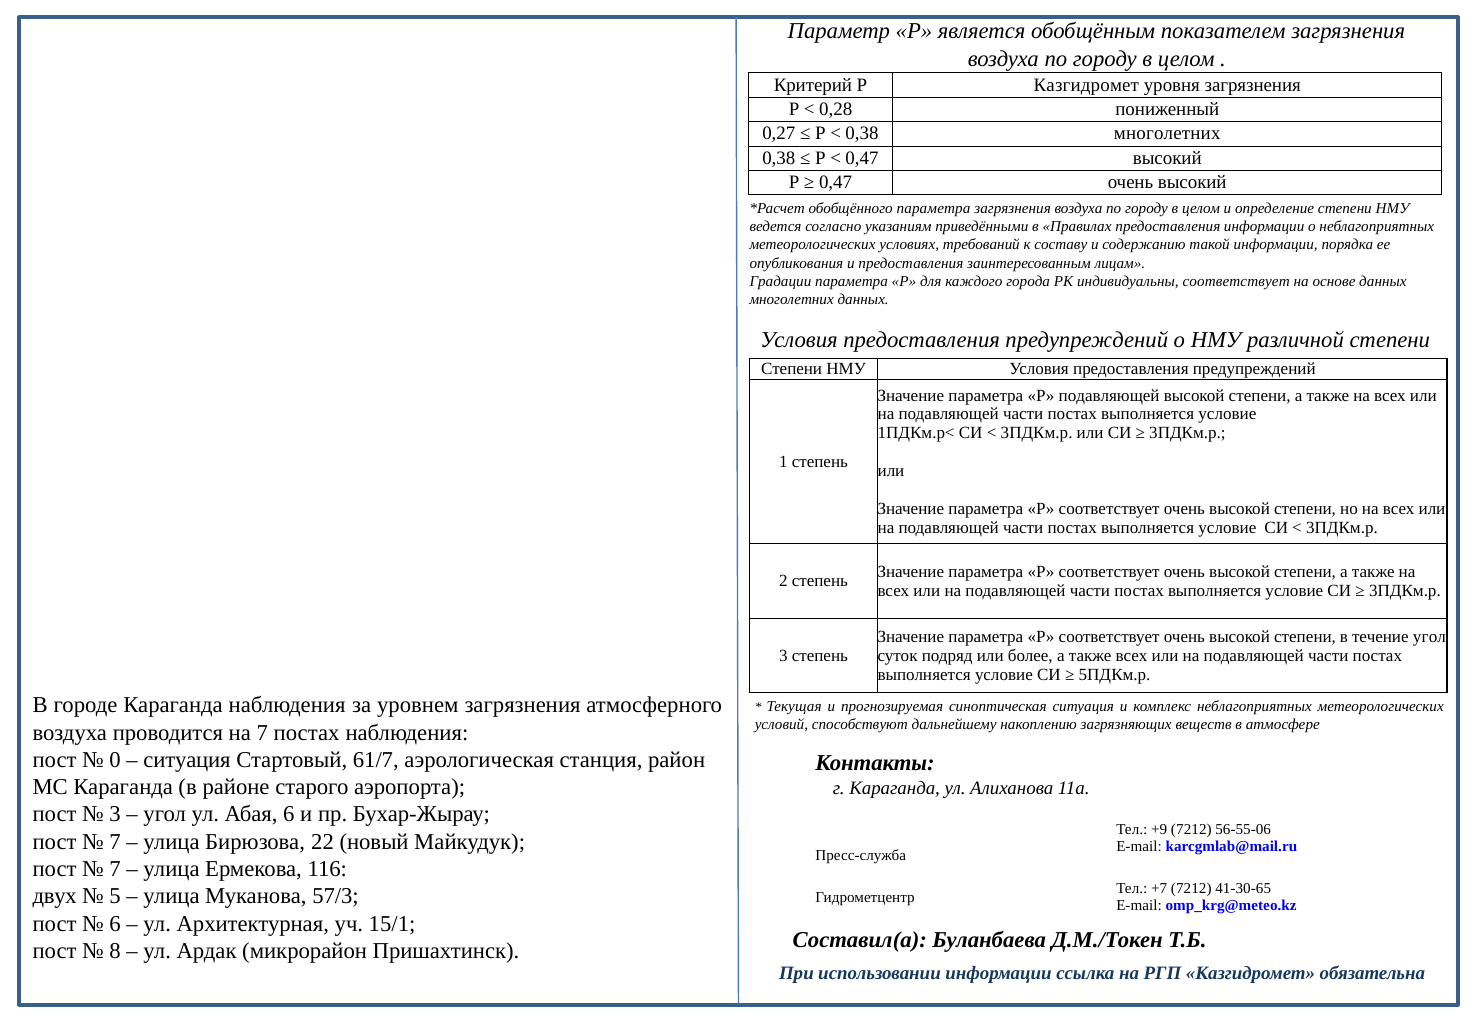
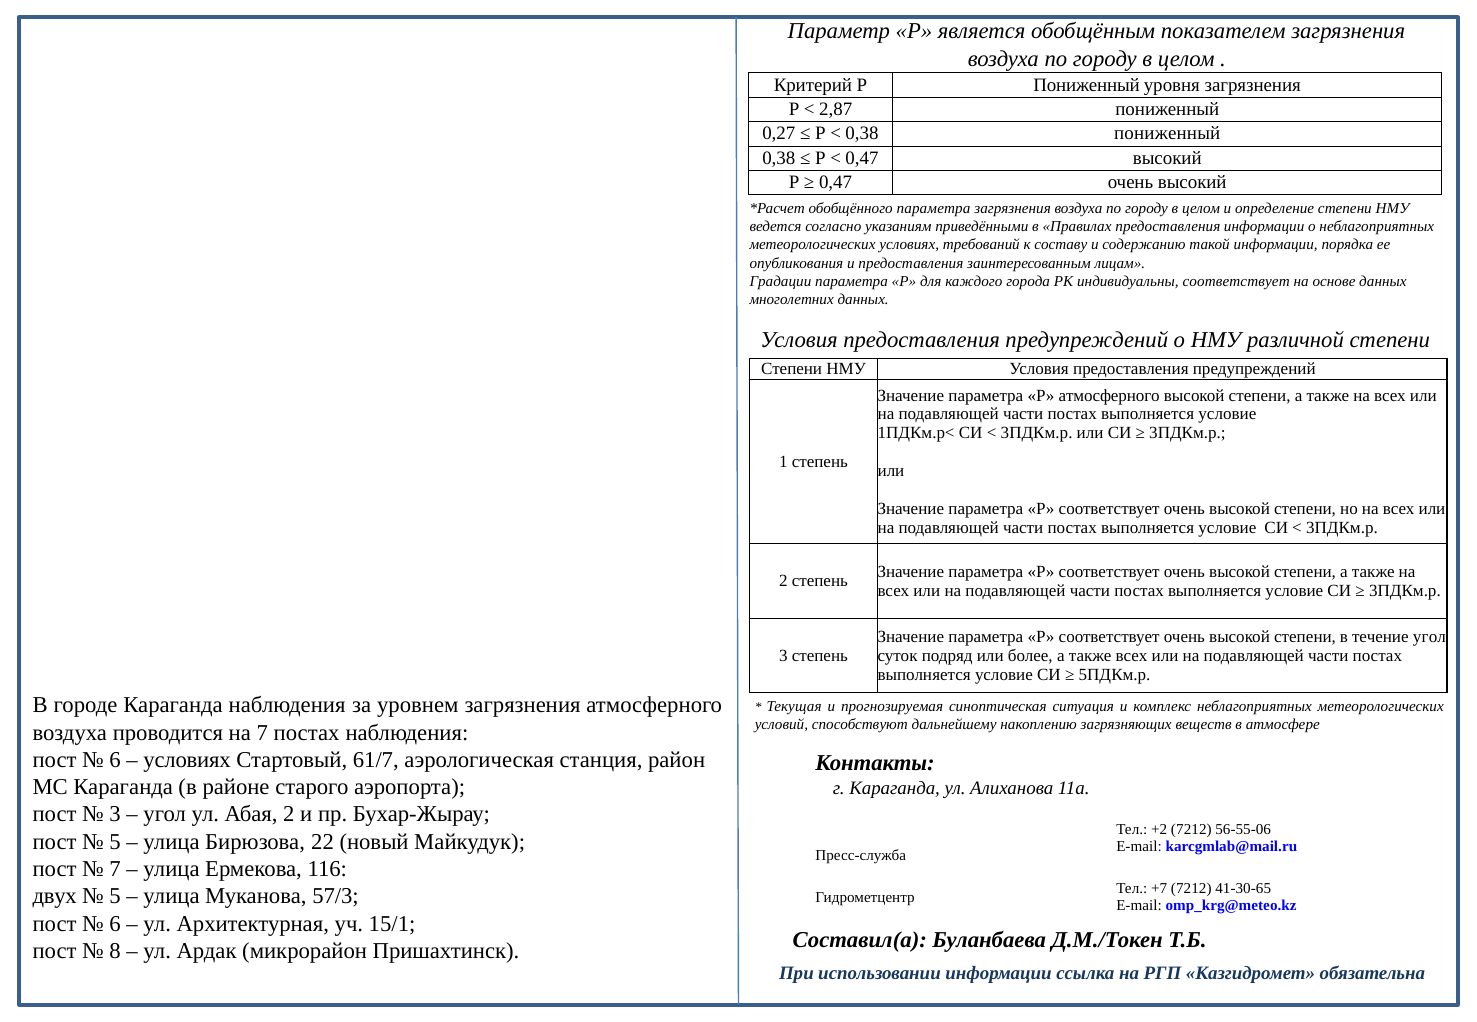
Р Казгидромет: Казгидромет -> Пониженный
0,28: 0,28 -> 2,87
0,38 многолетних: многолетних -> пониженный
Р подавляющей: подавляющей -> атмосферного
0 at (115, 760): 0 -> 6
ситуация at (187, 760): ситуация -> условиях
Абая 6: 6 -> 2
+9: +9 -> +2
7 at (115, 842): 7 -> 5
